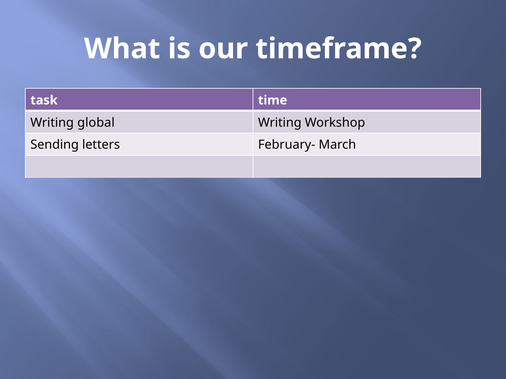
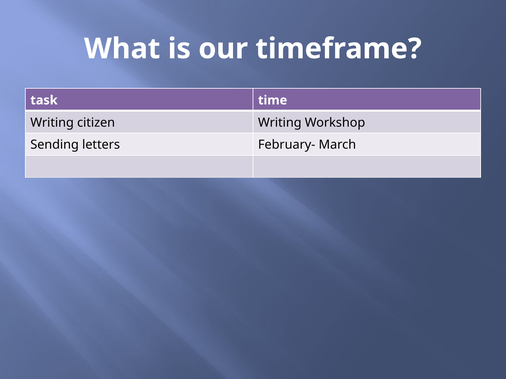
global: global -> citizen
